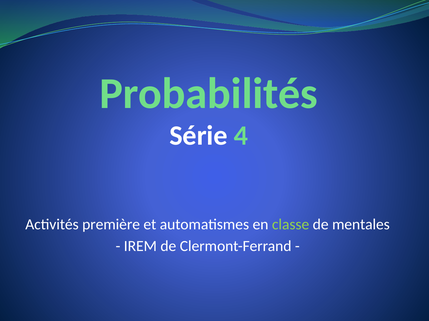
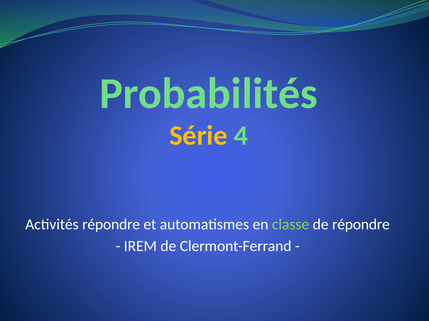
Série colour: white -> yellow
Activités première: première -> répondre
de mentales: mentales -> répondre
